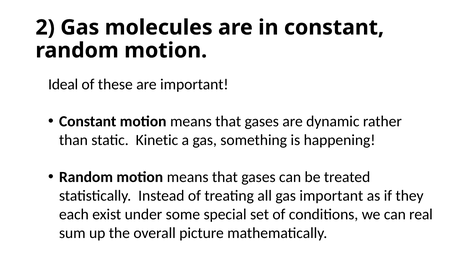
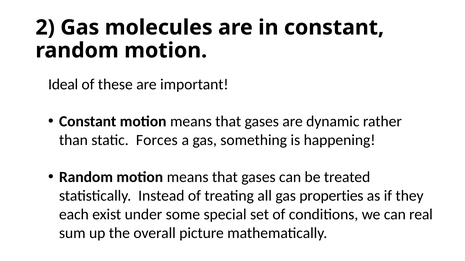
Kinetic: Kinetic -> Forces
gas important: important -> properties
